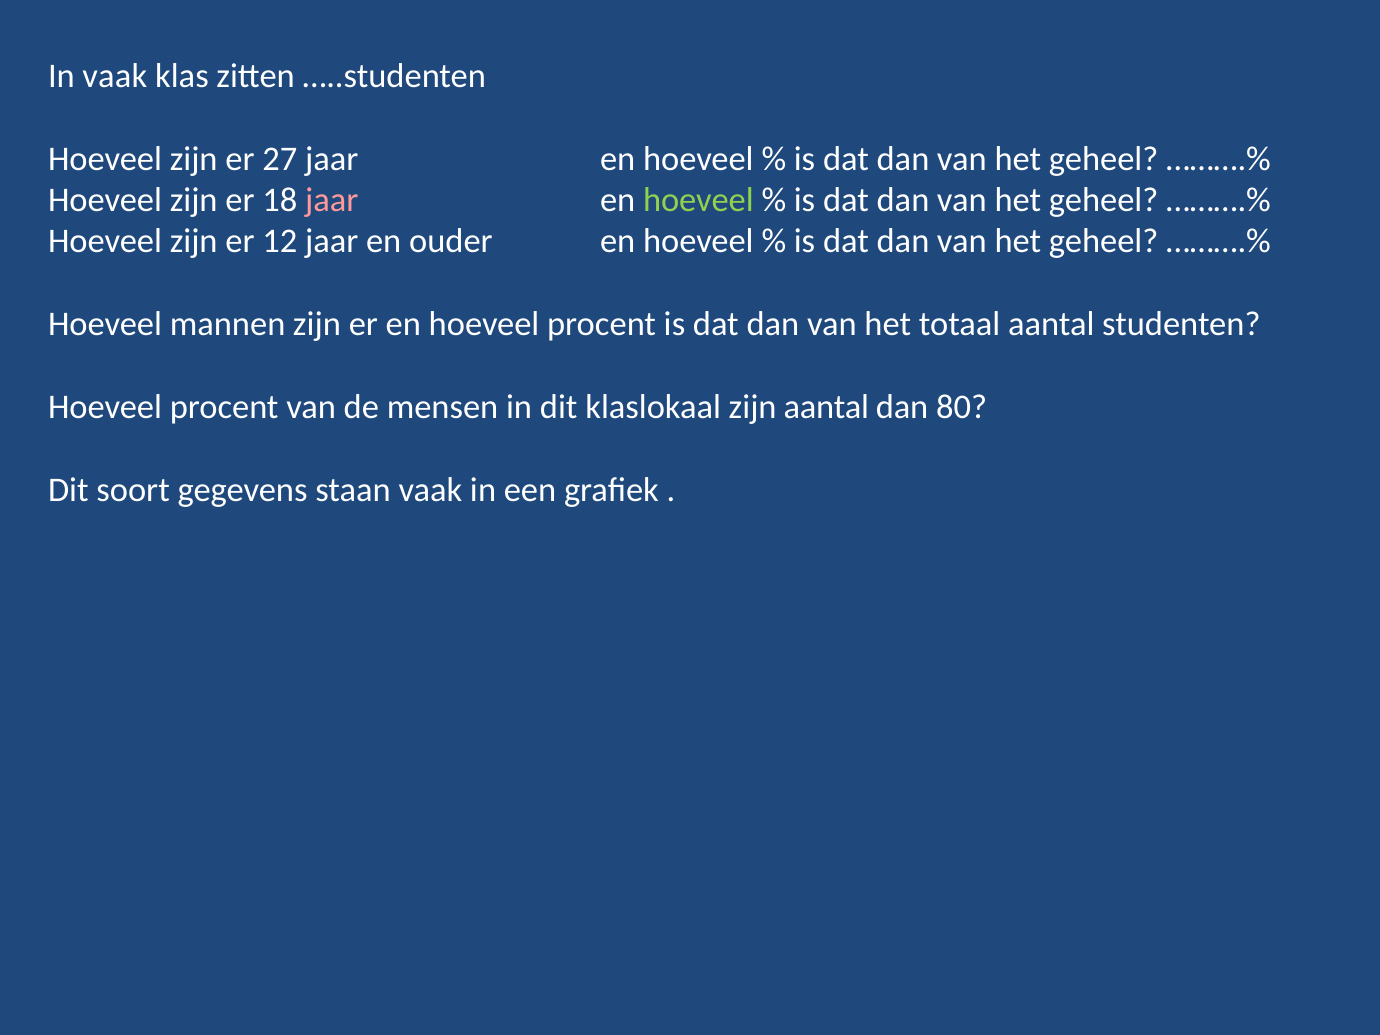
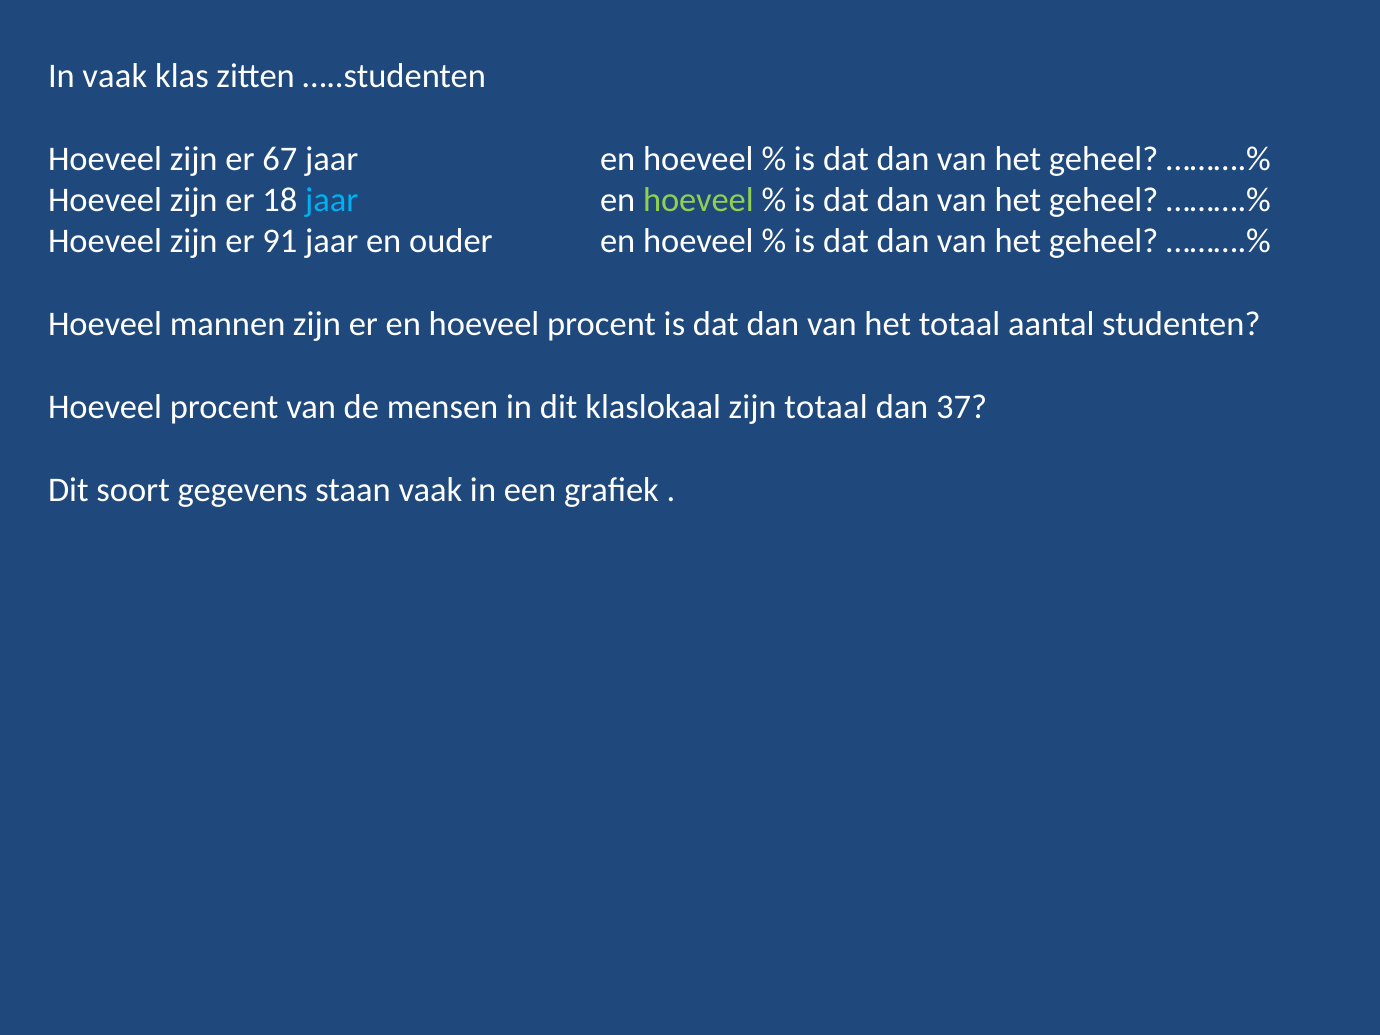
27: 27 -> 67
jaar at (332, 200) colour: pink -> light blue
12: 12 -> 91
zijn aantal: aantal -> totaal
80: 80 -> 37
